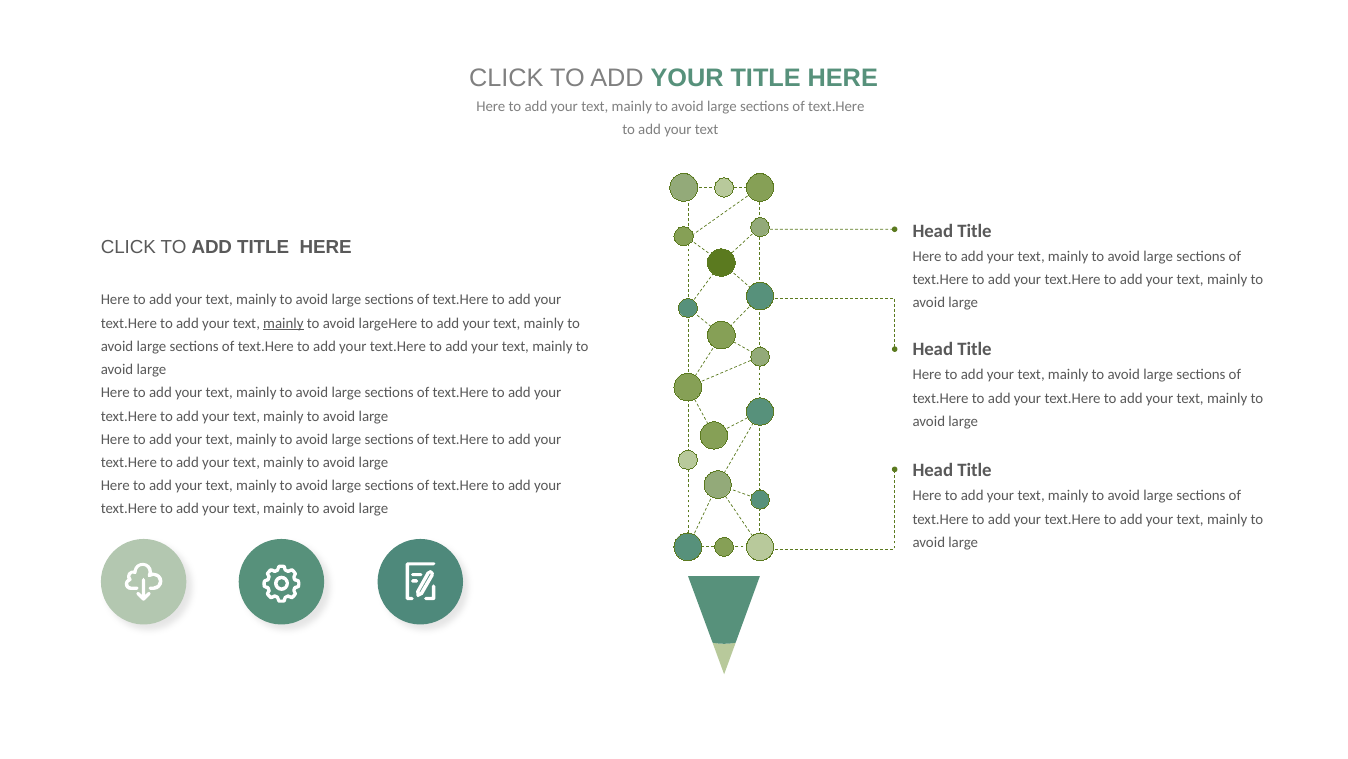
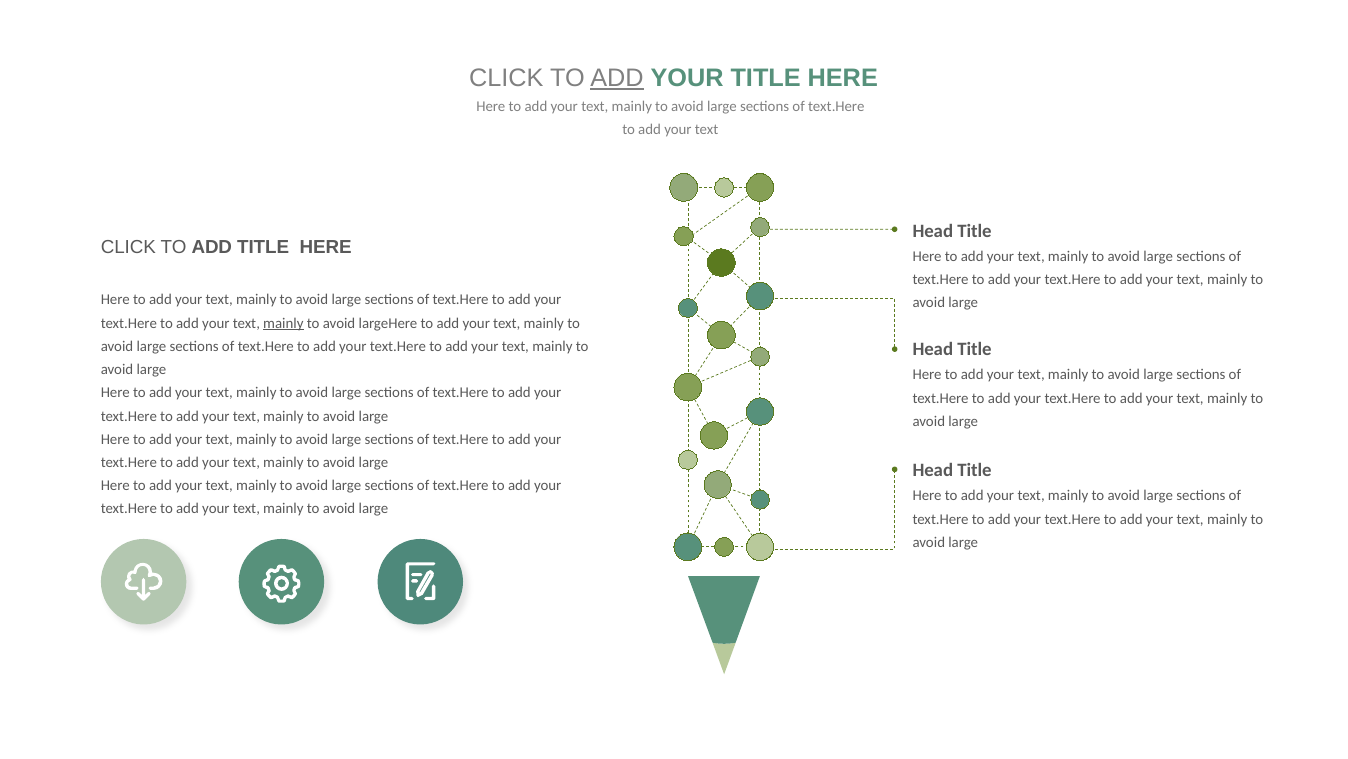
ADD at (617, 78) underline: none -> present
